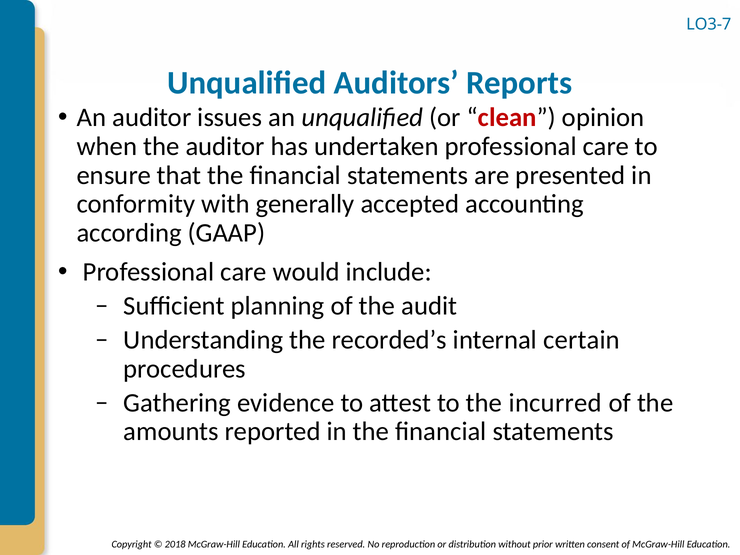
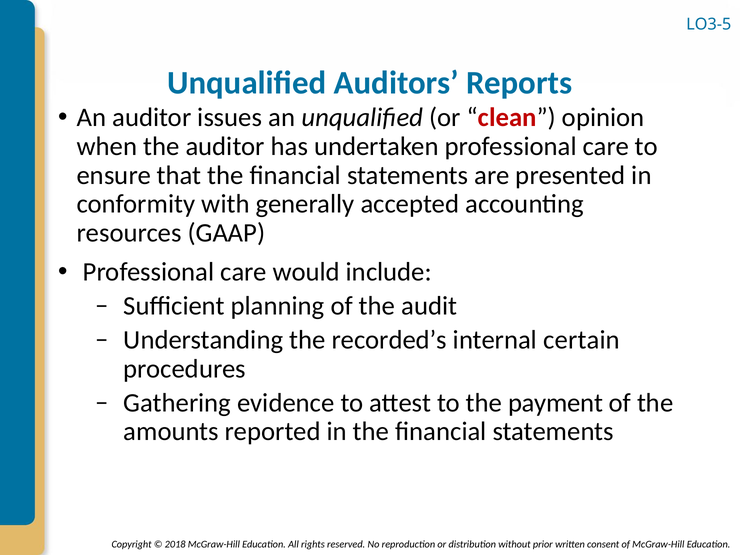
LO3-7: LO3-7 -> LO3-5
according: according -> resources
incurred: incurred -> payment
